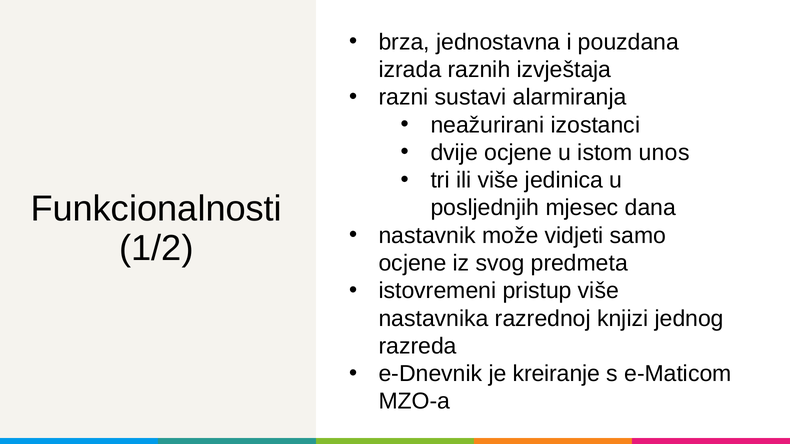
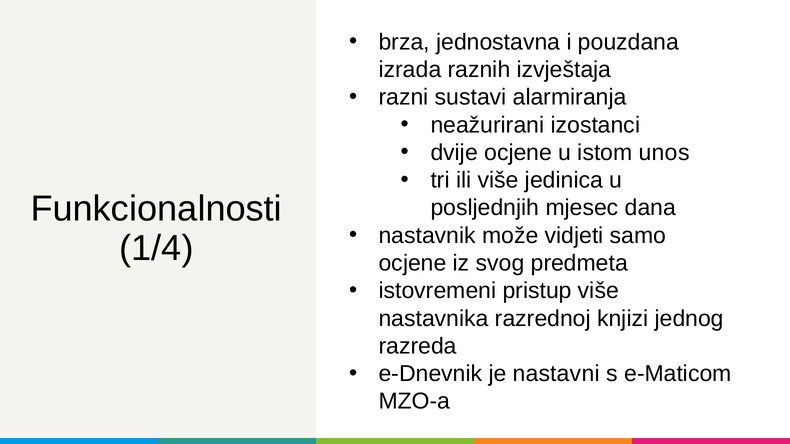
1/2: 1/2 -> 1/4
kreiranje: kreiranje -> nastavni
